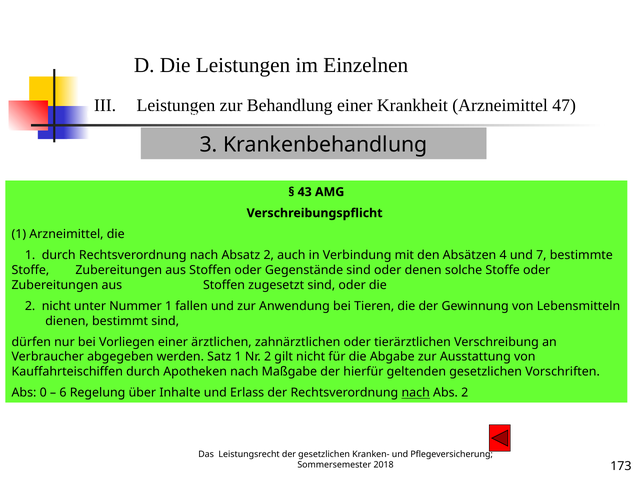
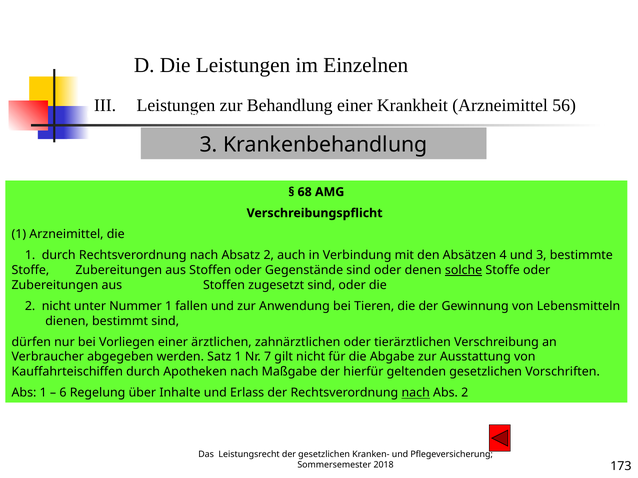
47: 47 -> 56
43: 43 -> 68
und 7: 7 -> 3
solche underline: none -> present
Nr 2: 2 -> 7
Abs 0: 0 -> 1
